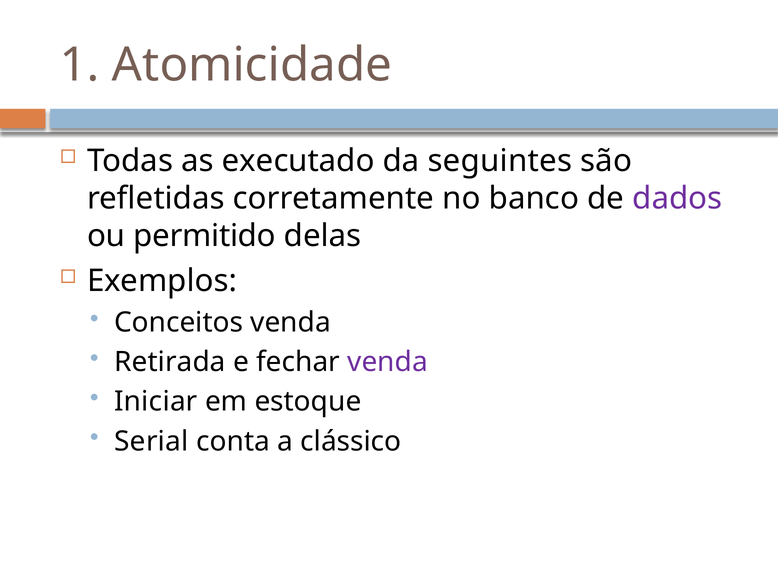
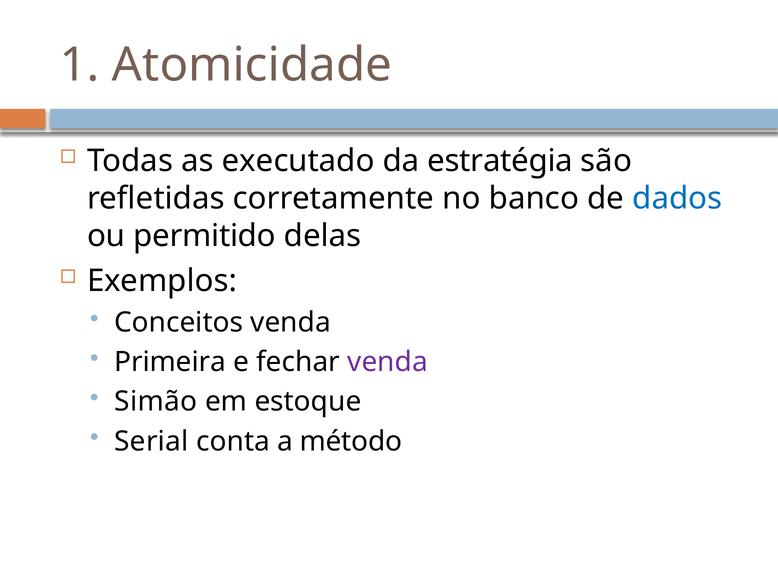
seguintes: seguintes -> estratégia
dados colour: purple -> blue
Retirada: Retirada -> Primeira
Iniciar: Iniciar -> Simão
clássico: clássico -> método
